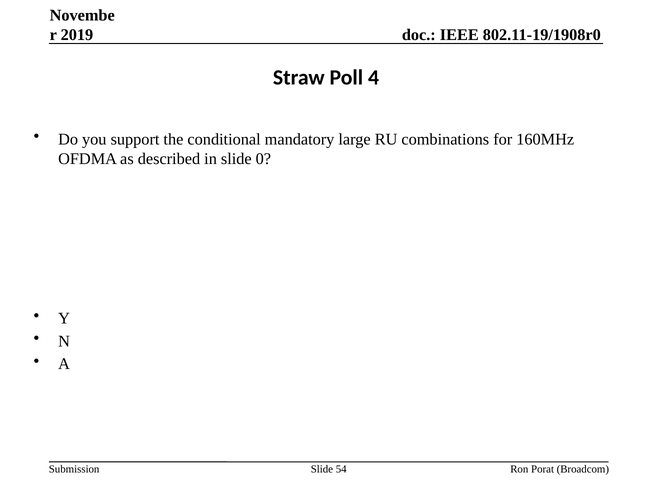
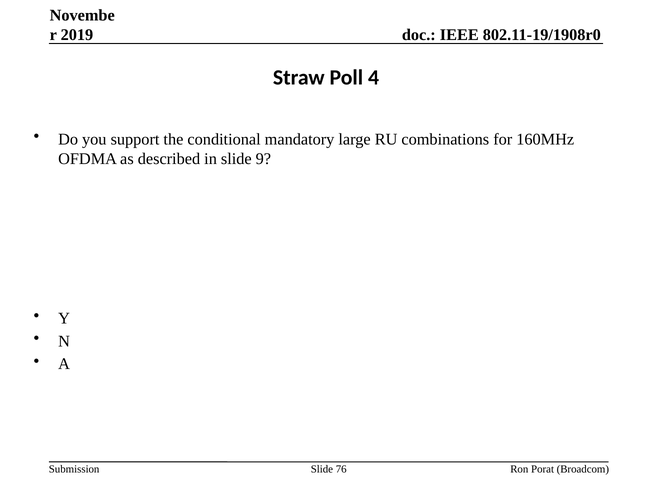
0: 0 -> 9
54: 54 -> 76
